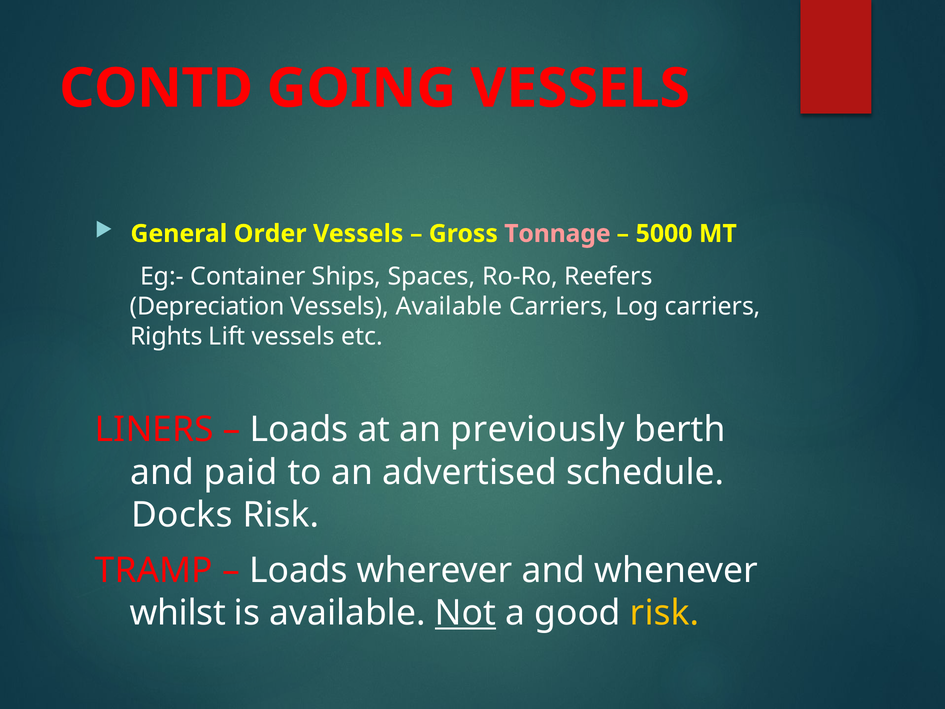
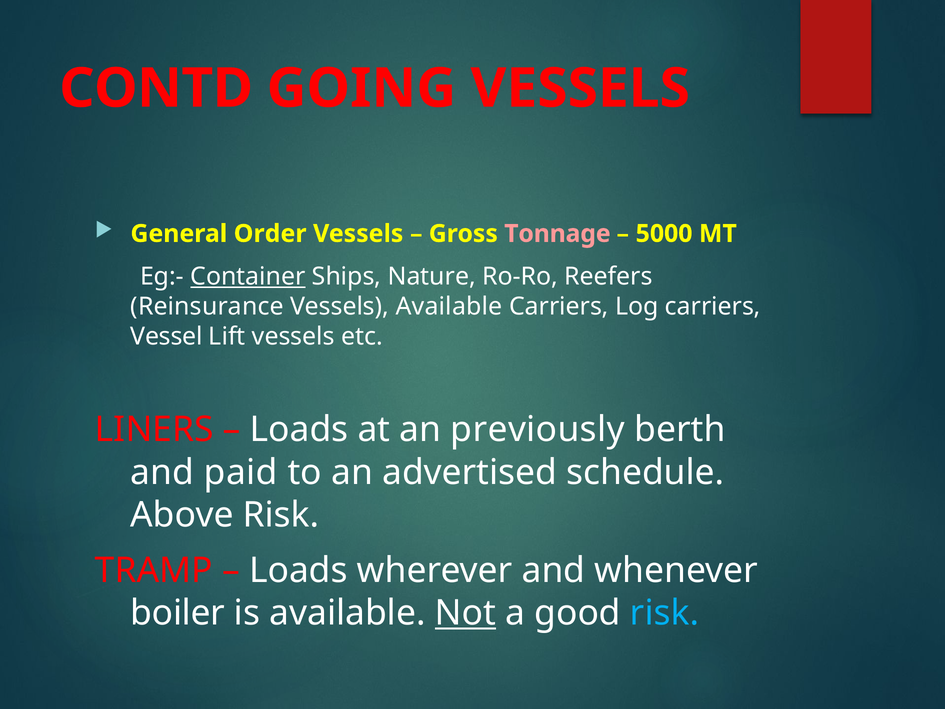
Container underline: none -> present
Spaces: Spaces -> Nature
Depreciation: Depreciation -> Reinsurance
Rights: Rights -> Vessel
Docks: Docks -> Above
whilst: whilst -> boiler
risk at (665, 613) colour: yellow -> light blue
